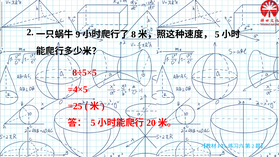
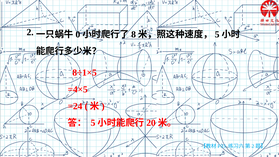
9: 9 -> 0
8÷5×5: 8÷5×5 -> 8÷1×5
=25: =25 -> =24
